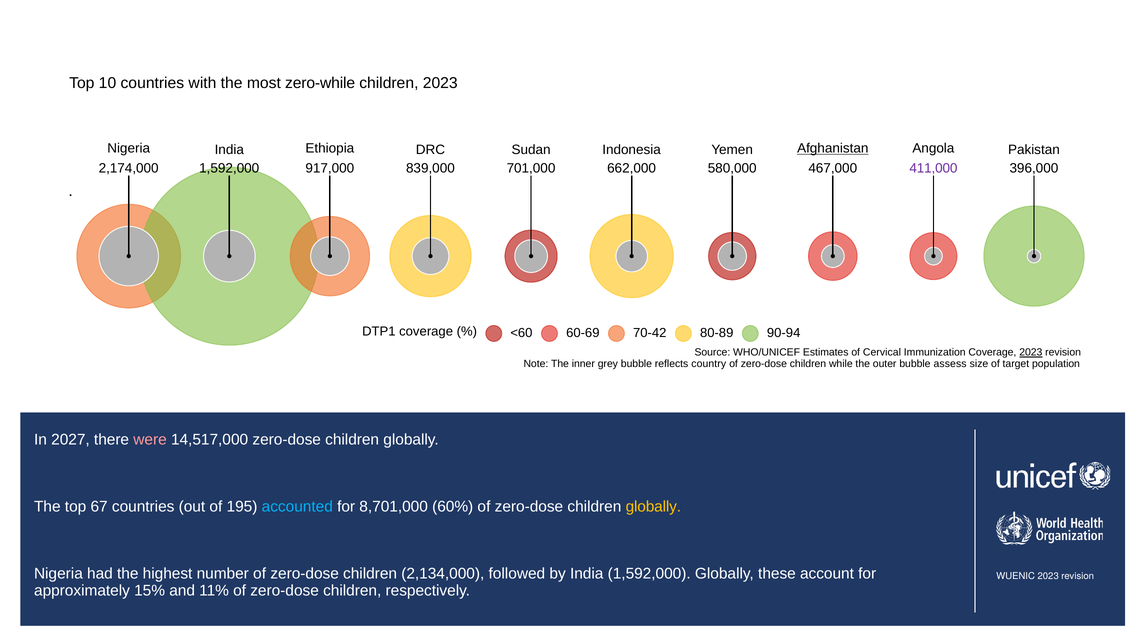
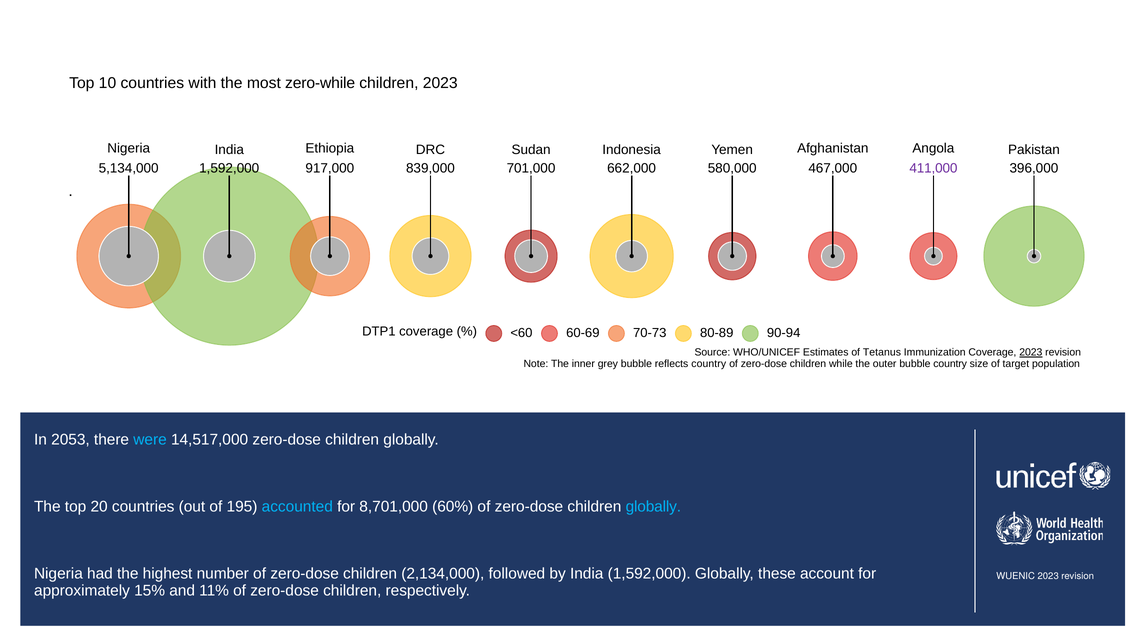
Afghanistan underline: present -> none
2,174,000: 2,174,000 -> 5,134,000
70-42: 70-42 -> 70-73
Cervical: Cervical -> Tetanus
bubble assess: assess -> country
2027: 2027 -> 2053
were colour: pink -> light blue
67: 67 -> 20
globally at (653, 507) colour: yellow -> light blue
